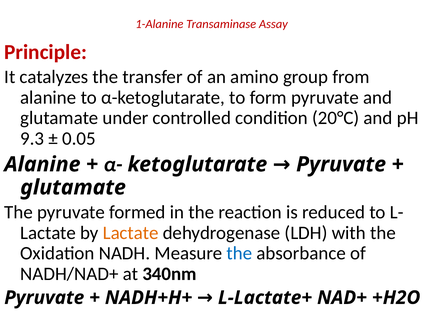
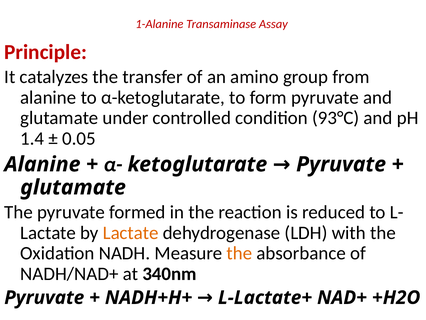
20°C: 20°C -> 93°C
9.3: 9.3 -> 1.4
the at (239, 253) colour: blue -> orange
